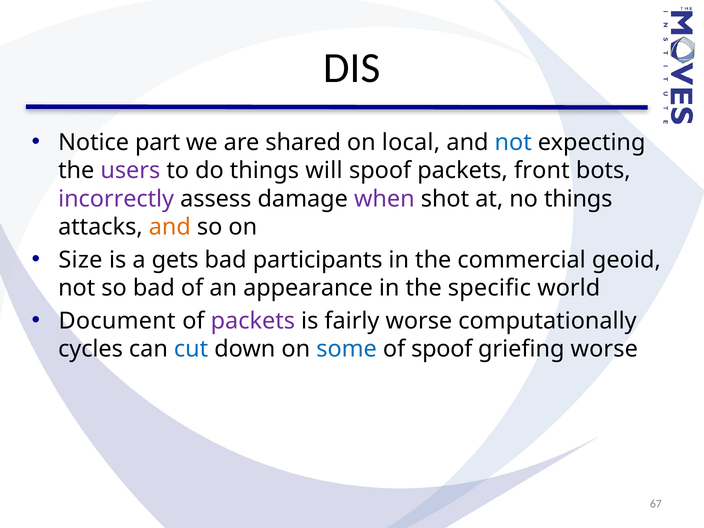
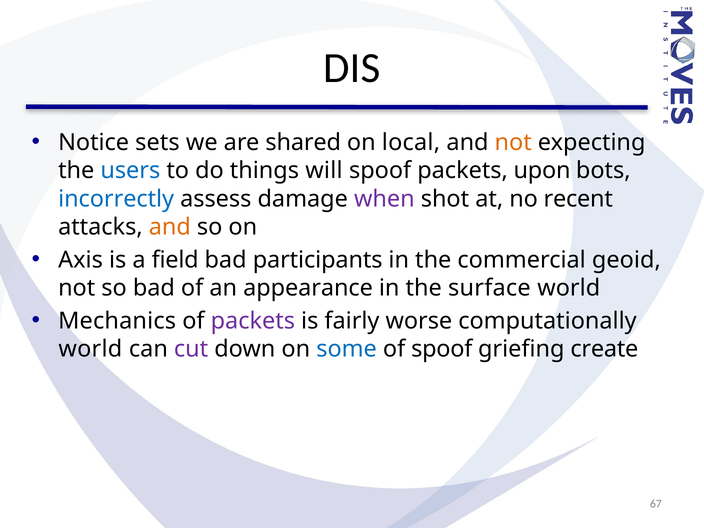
part: part -> sets
not at (513, 142) colour: blue -> orange
users colour: purple -> blue
front: front -> upon
incorrectly colour: purple -> blue
no things: things -> recent
Size: Size -> Axis
gets: gets -> field
specific: specific -> surface
Document: Document -> Mechanics
cycles at (91, 349): cycles -> world
cut colour: blue -> purple
griefing worse: worse -> create
